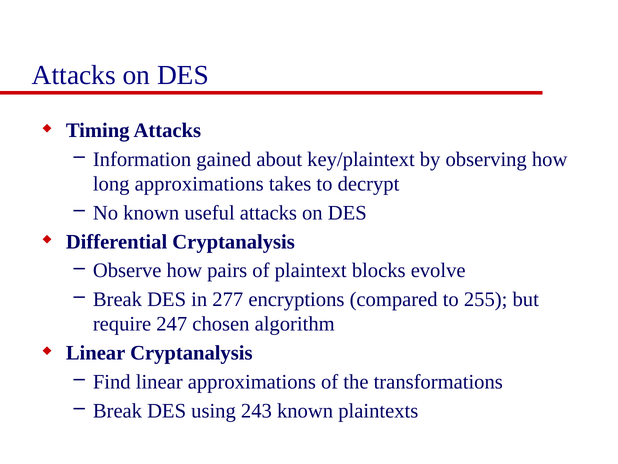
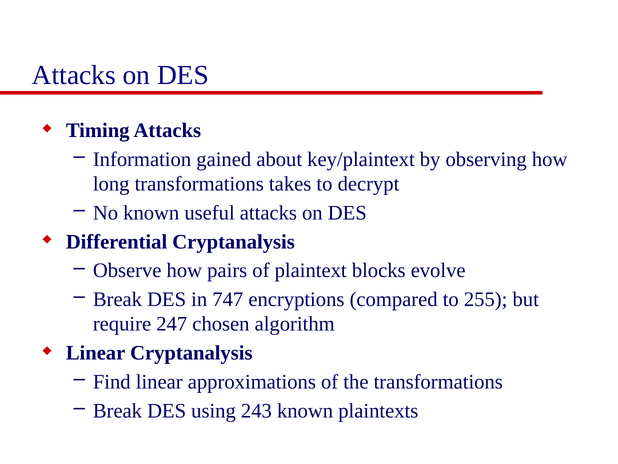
long approximations: approximations -> transformations
277: 277 -> 747
